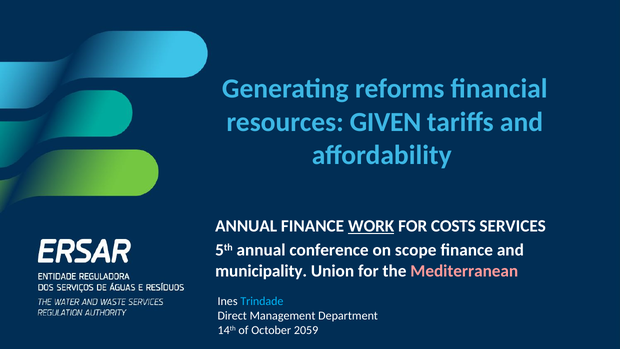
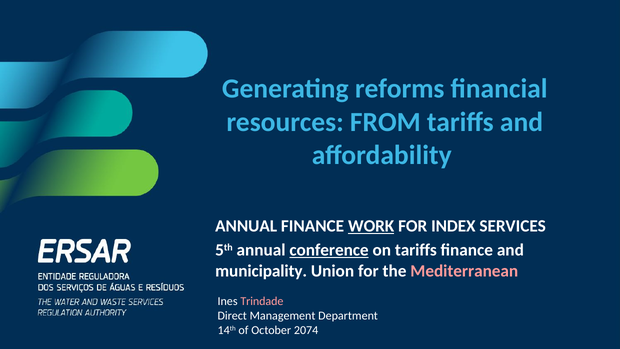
GIVEN: GIVEN -> FROM
COSTS: COSTS -> INDEX
conference underline: none -> present
on scope: scope -> tariffs
Trindade colour: light blue -> pink
2059: 2059 -> 2074
